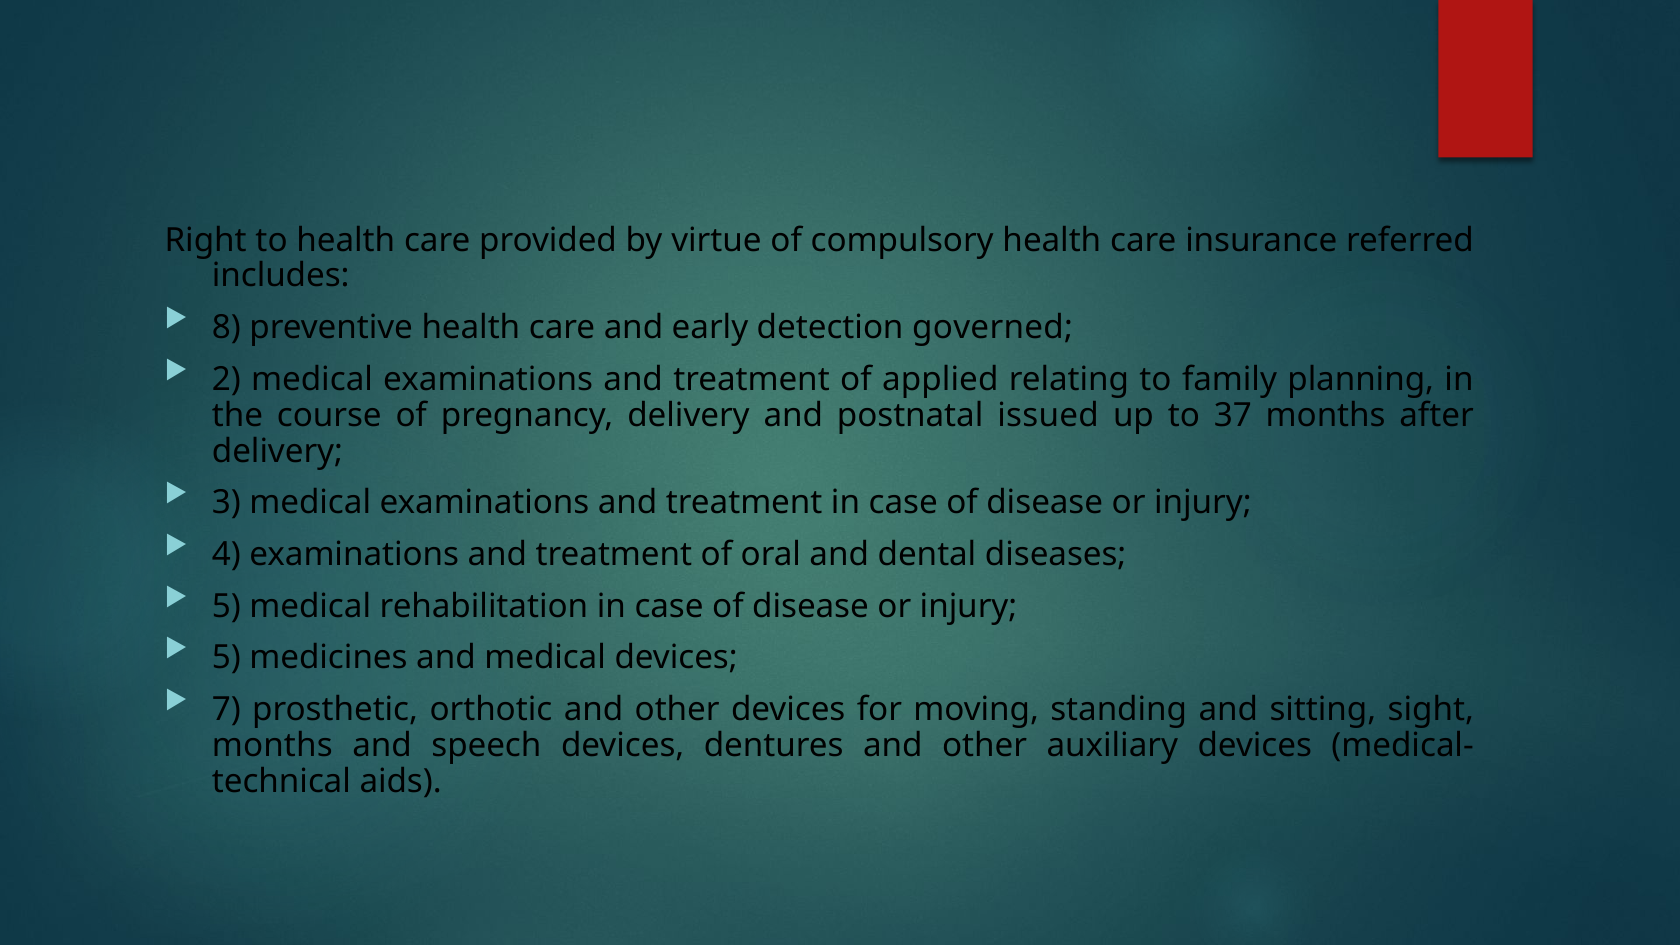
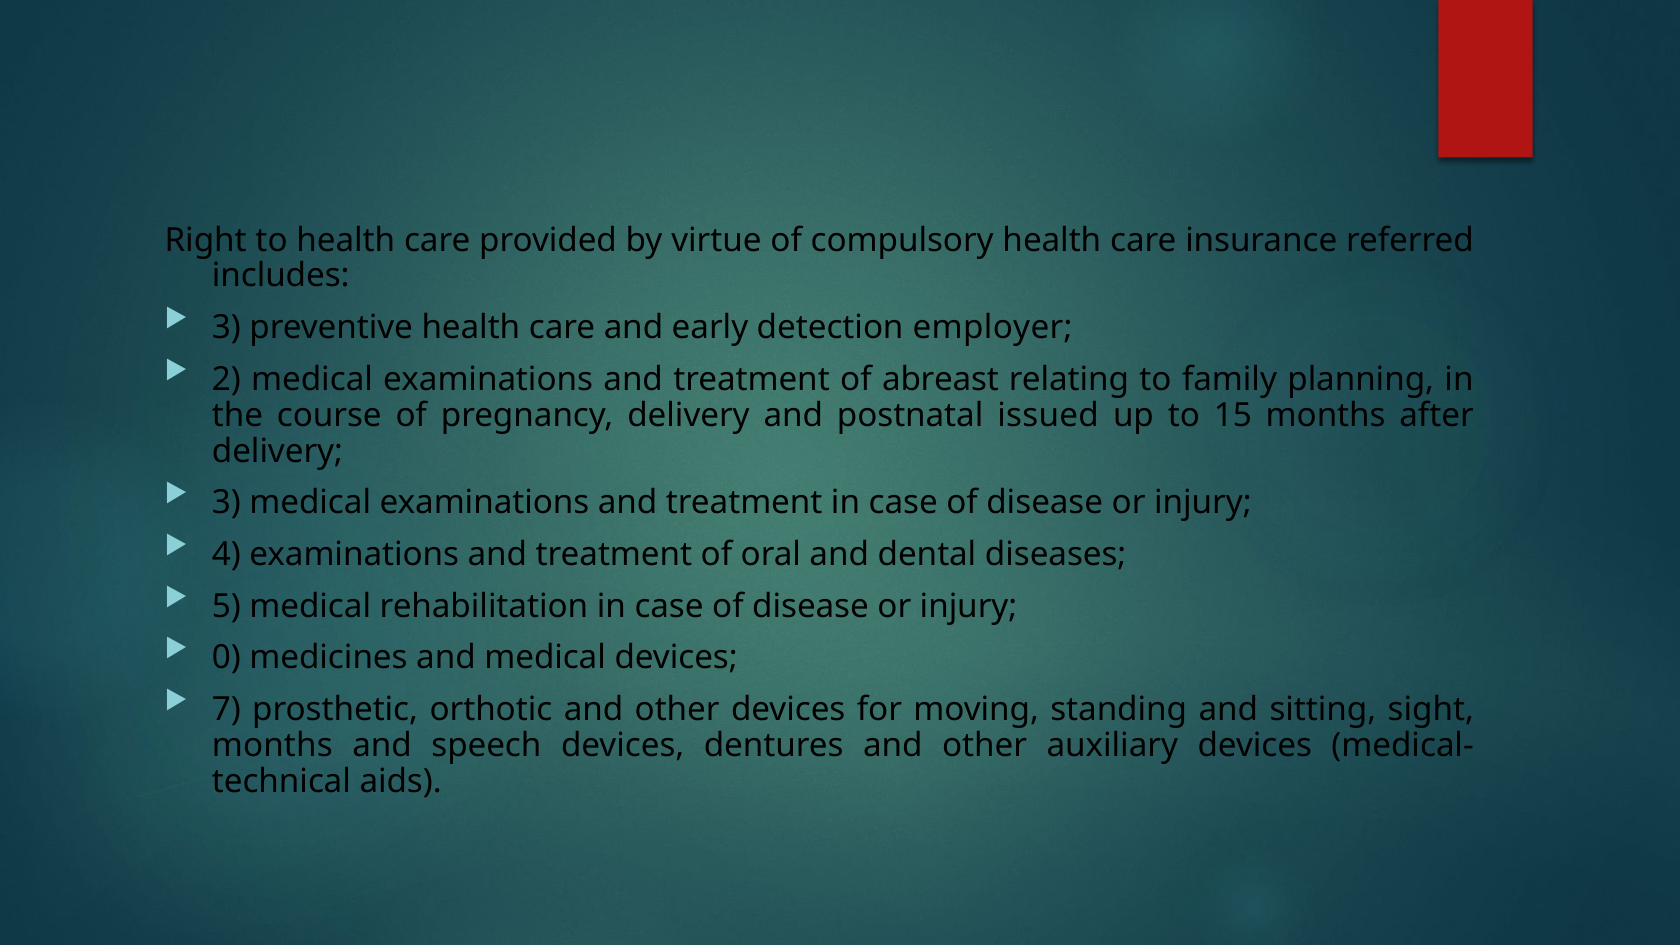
8 at (226, 328): 8 -> 3
governed: governed -> employer
applied: applied -> abreast
37: 37 -> 15
5 at (226, 658): 5 -> 0
